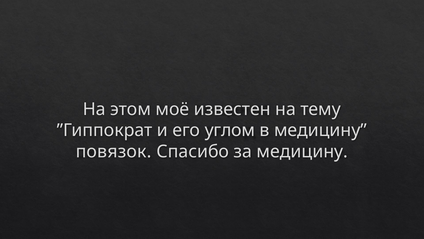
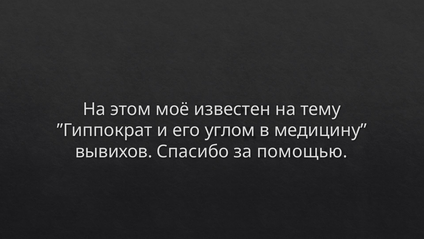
повязок: повязок -> вывихов
за медицину: медицину -> помощью
